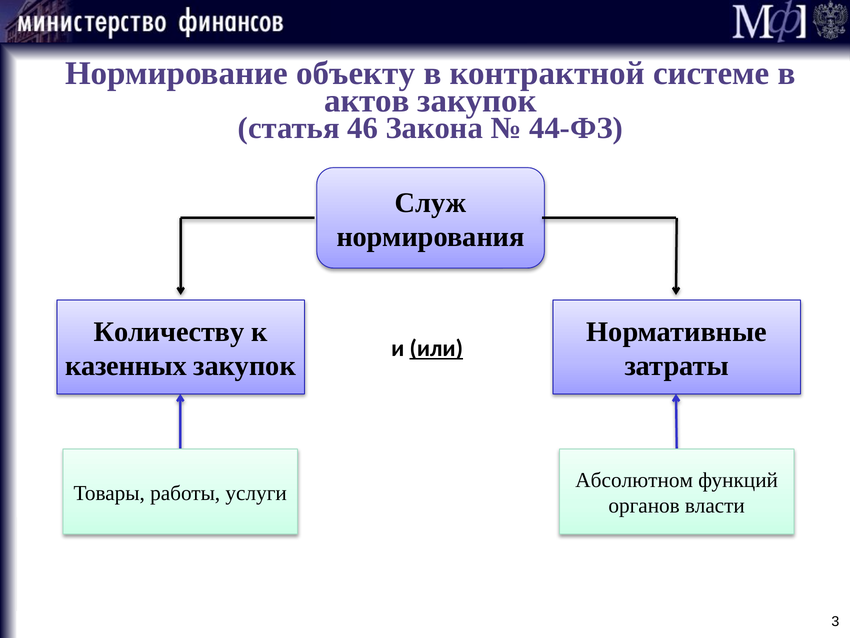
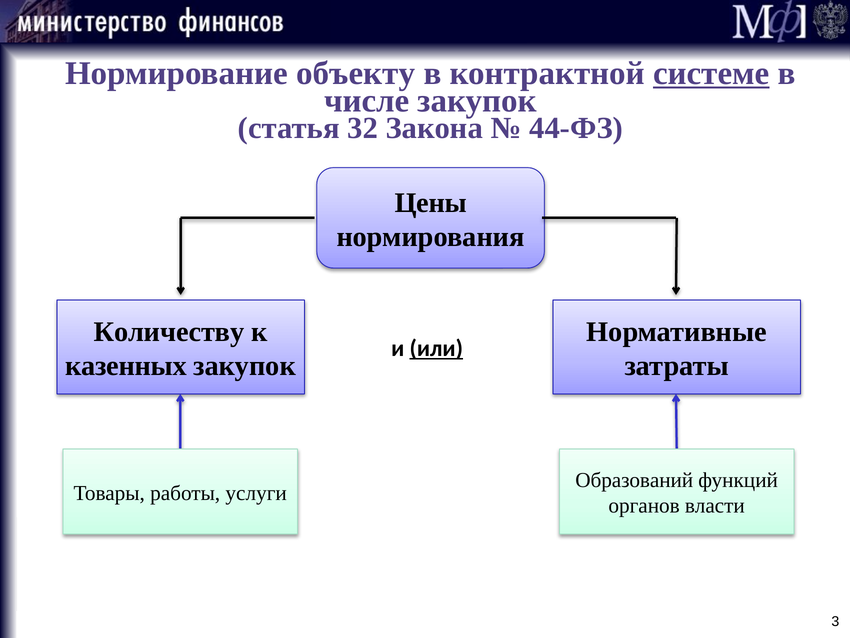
системе underline: none -> present
актов: актов -> числе
46: 46 -> 32
Служ: Служ -> Цены
Абсолютном: Абсолютном -> Образований
